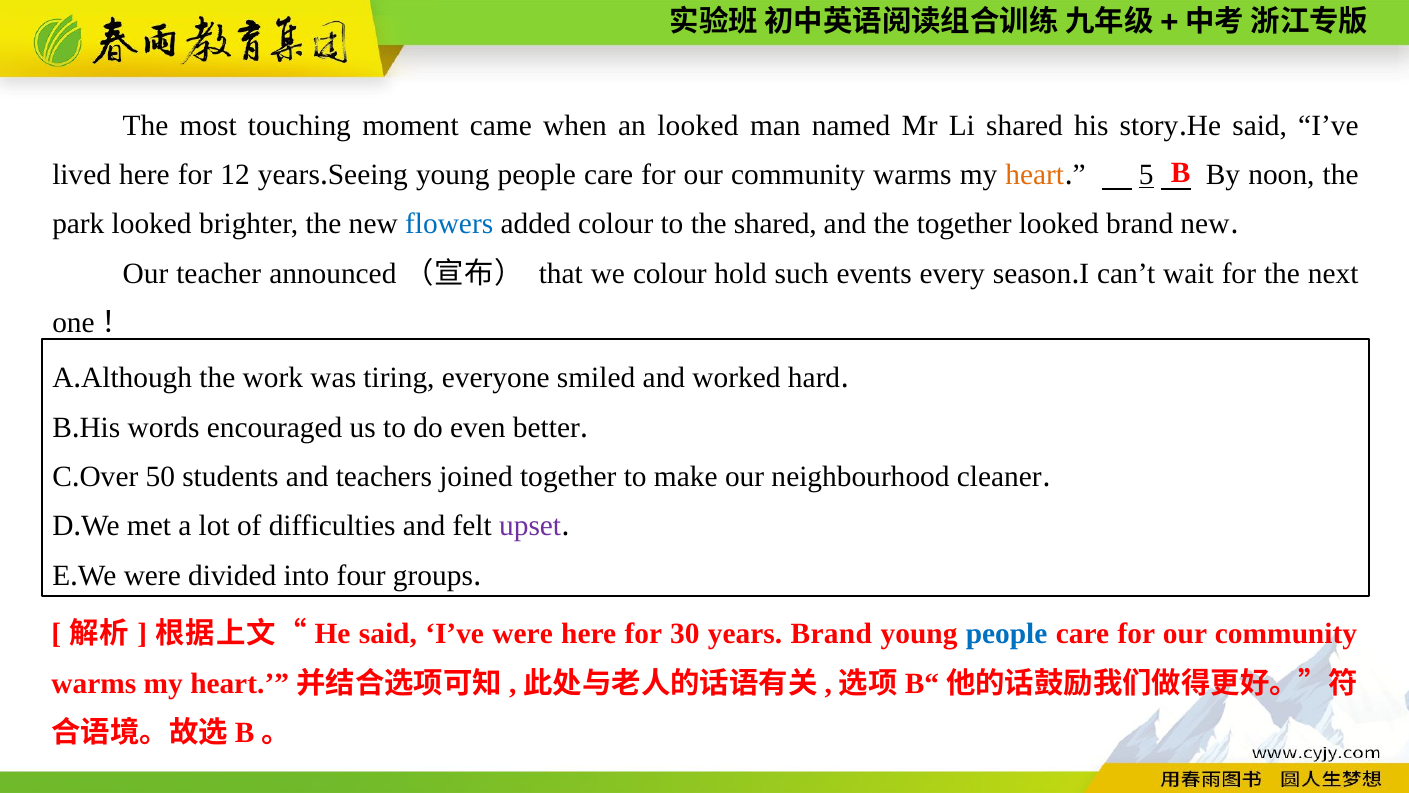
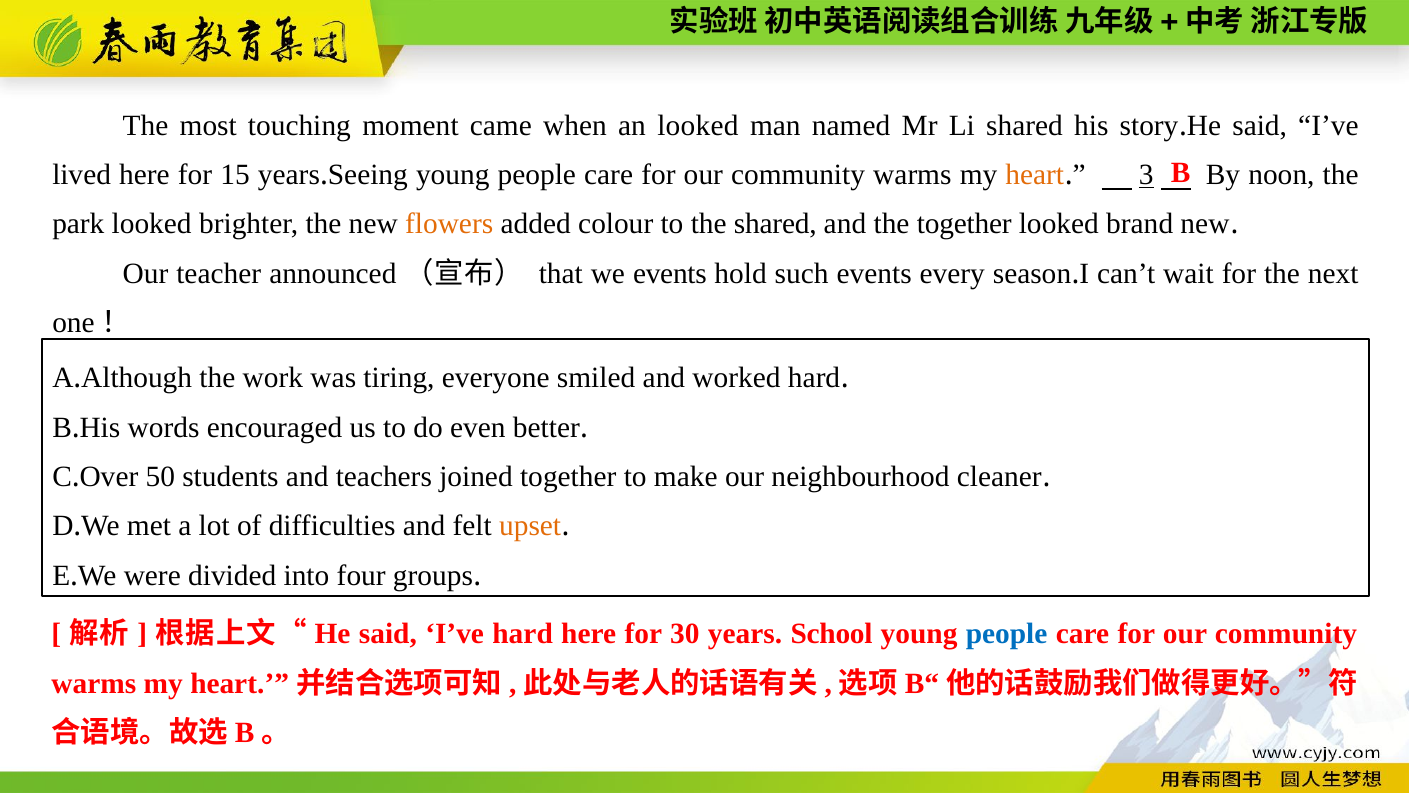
12: 12 -> 15
5: 5 -> 3
flowers colour: blue -> orange
we colour: colour -> events
upset colour: purple -> orange
I’ve were: were -> hard
years Brand: Brand -> School
